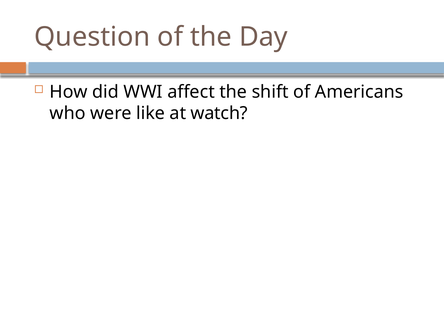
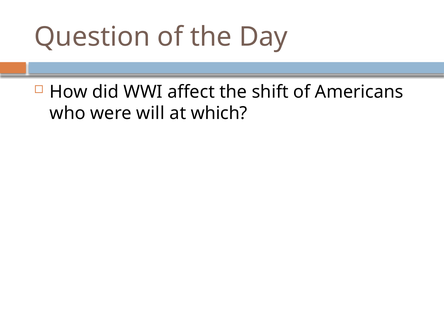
like: like -> will
watch: watch -> which
